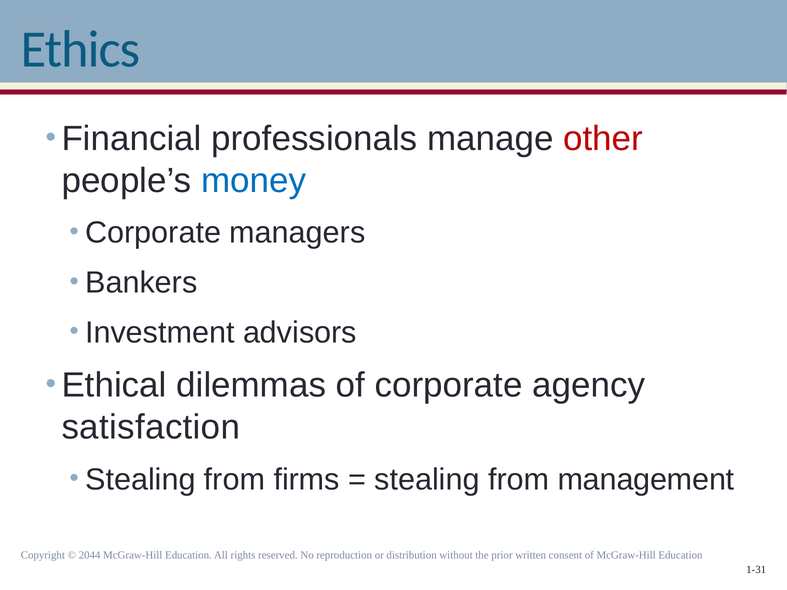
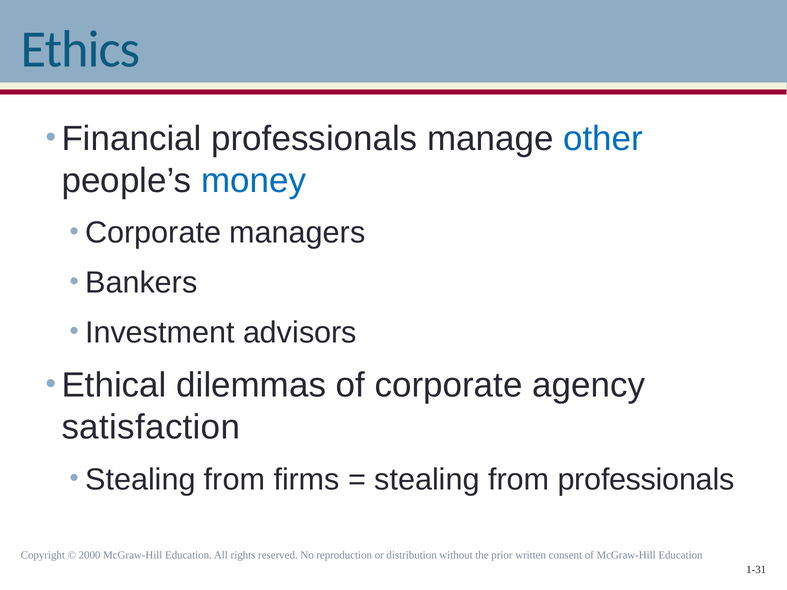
other colour: red -> blue
from management: management -> professionals
2044: 2044 -> 2000
